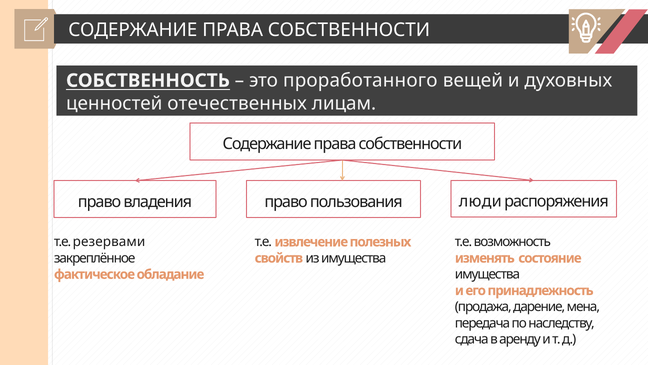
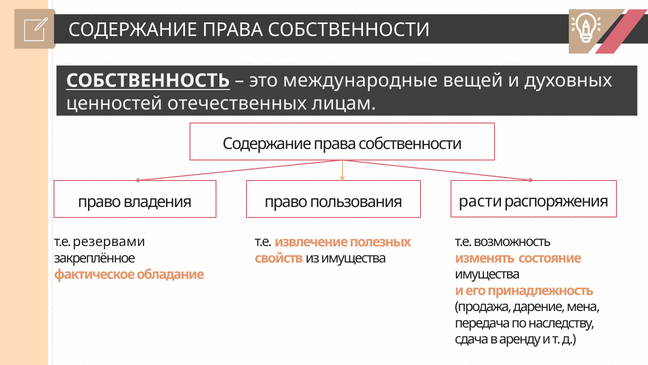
проработанного: проработанного -> международные
люди: люди -> расти
